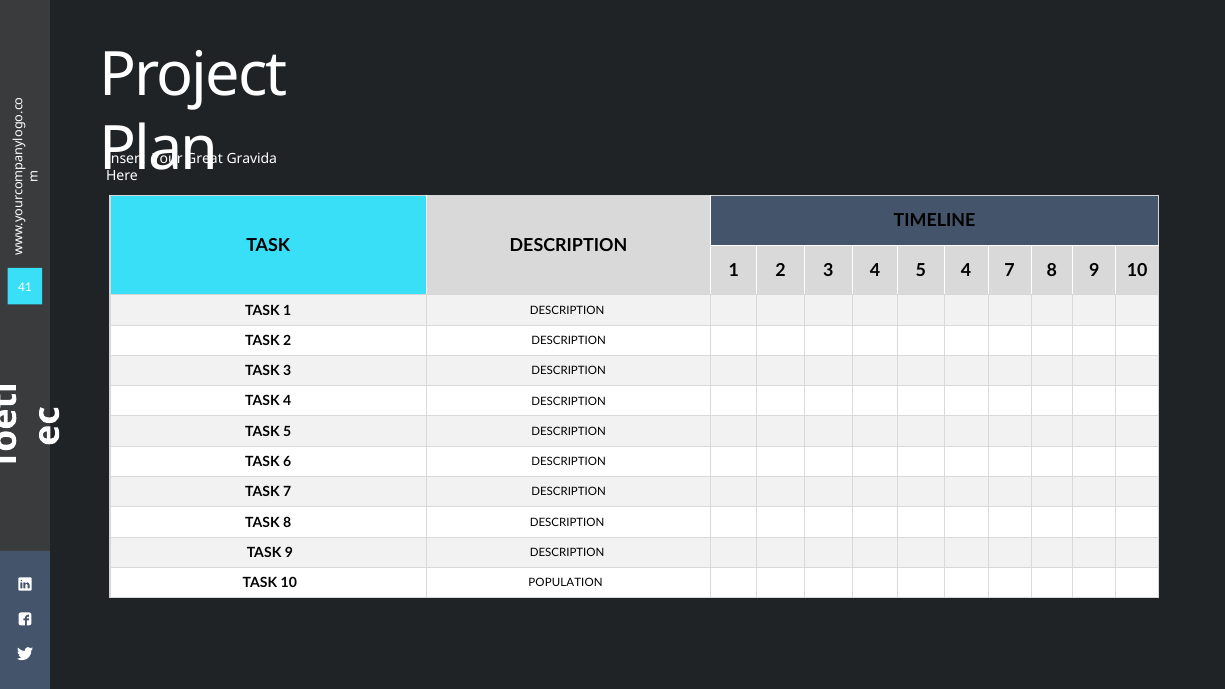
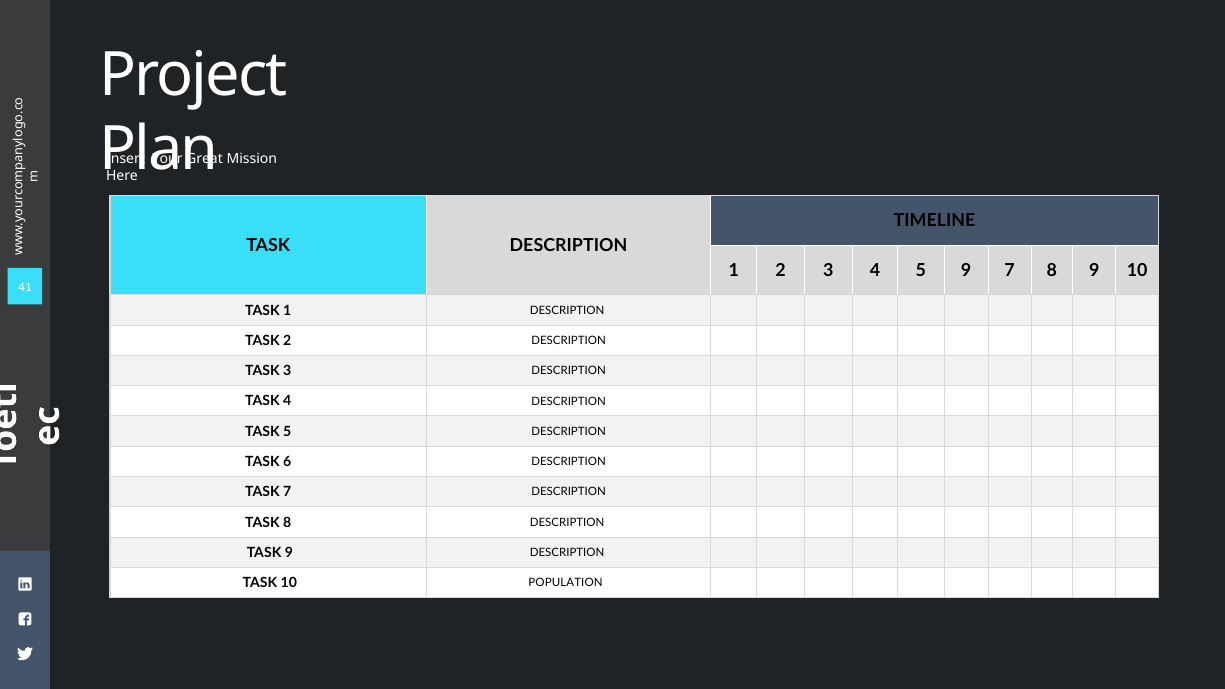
Gravida: Gravida -> Mission
5 4: 4 -> 9
